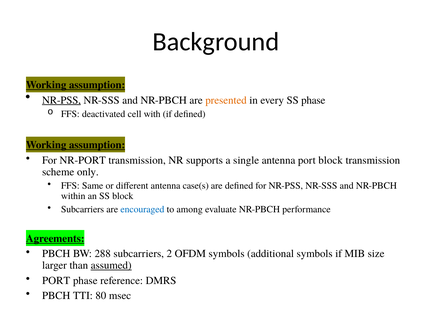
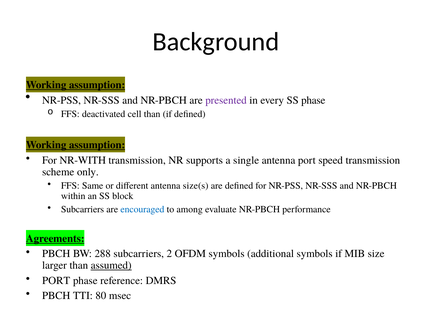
NR-PSS at (62, 100) underline: present -> none
presented colour: orange -> purple
cell with: with -> than
NR-PORT: NR-PORT -> NR-WITH
port block: block -> speed
case(s: case(s -> size(s
